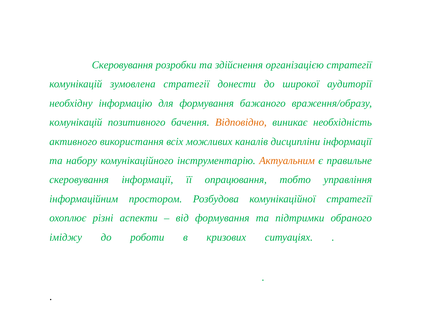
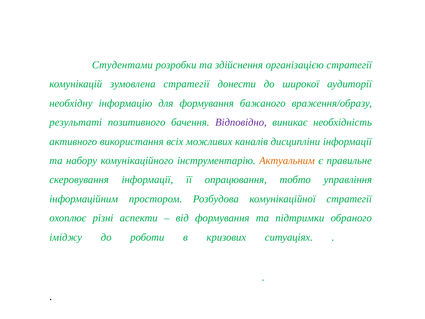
Скеровування at (122, 65): Скеровування -> Студентами
комунікацій at (76, 122): комунікацій -> результаті
Відповідно colour: orange -> purple
